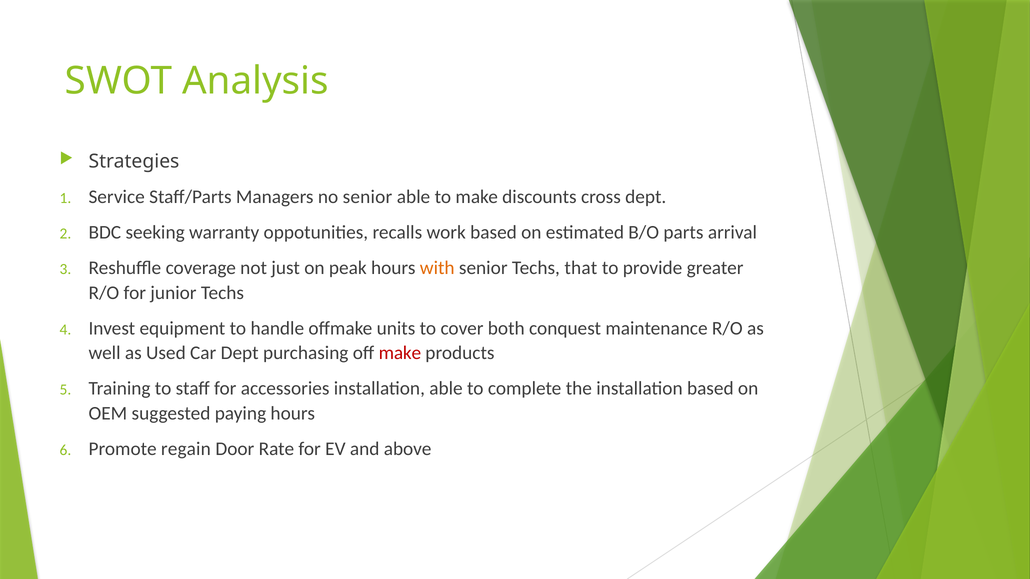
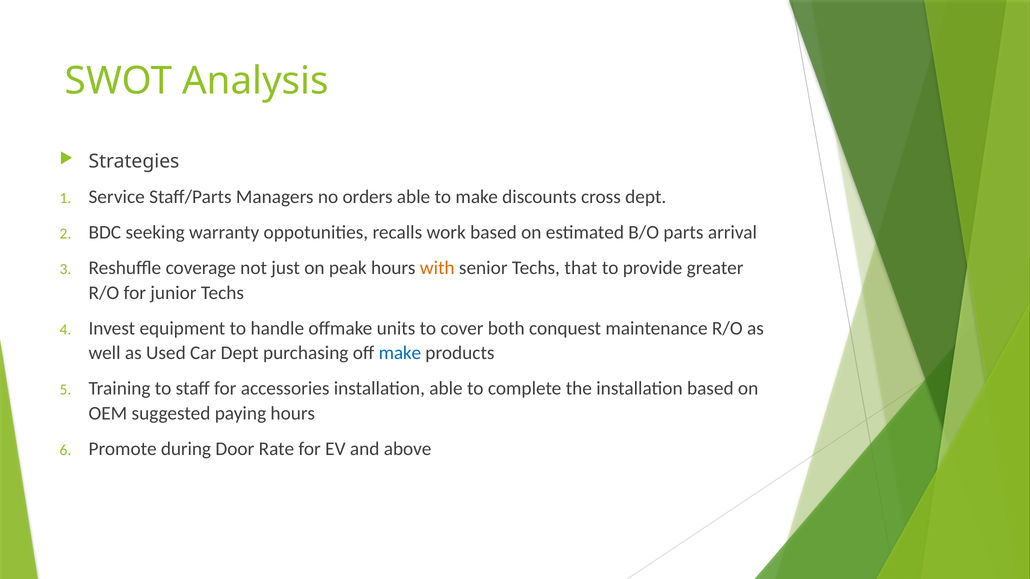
no senior: senior -> orders
make at (400, 353) colour: red -> blue
regain: regain -> during
